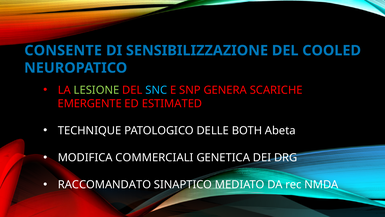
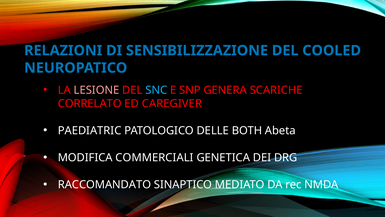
CONSENTE: CONSENTE -> RELAZIONI
LESIONE colour: light green -> pink
EMERGENTE: EMERGENTE -> CORRELATO
ESTIMATED: ESTIMATED -> CAREGIVER
TECHNIQUE: TECHNIQUE -> PAEDIATRIC
